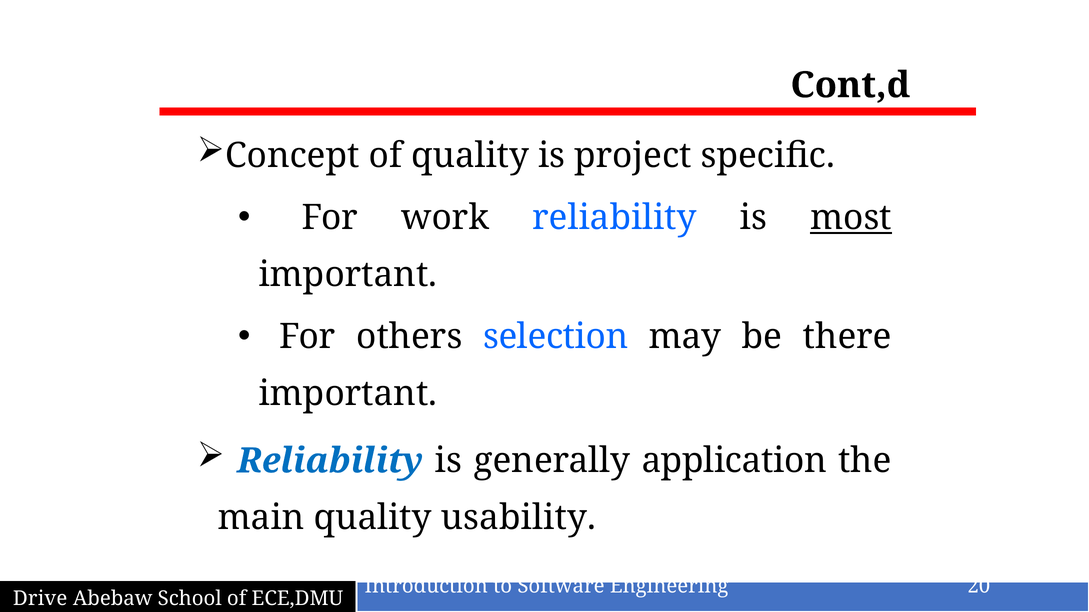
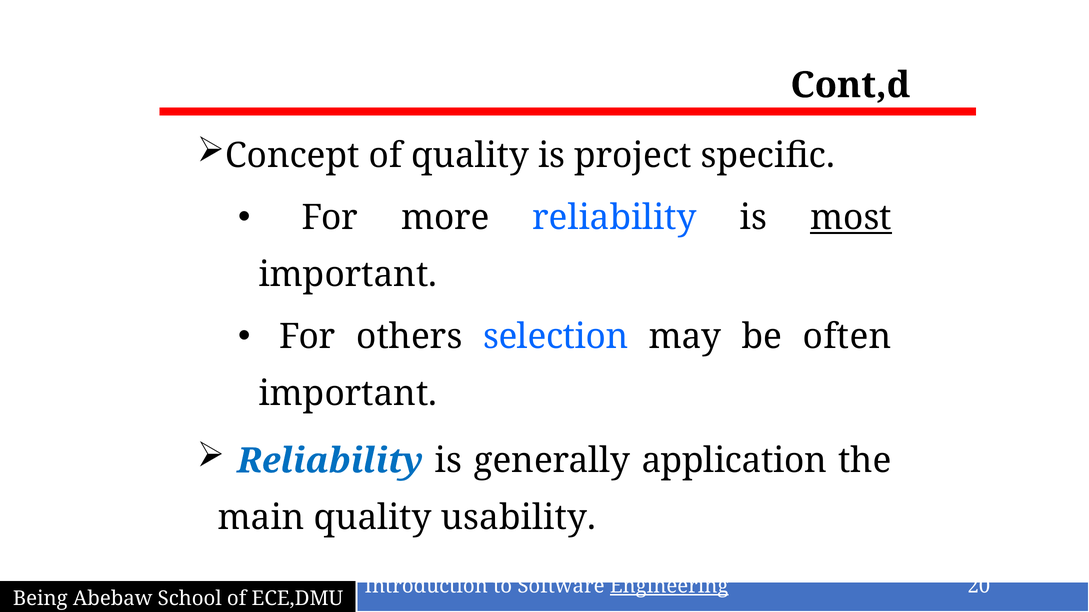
work: work -> more
there: there -> often
Engineering underline: none -> present
Drive: Drive -> Being
